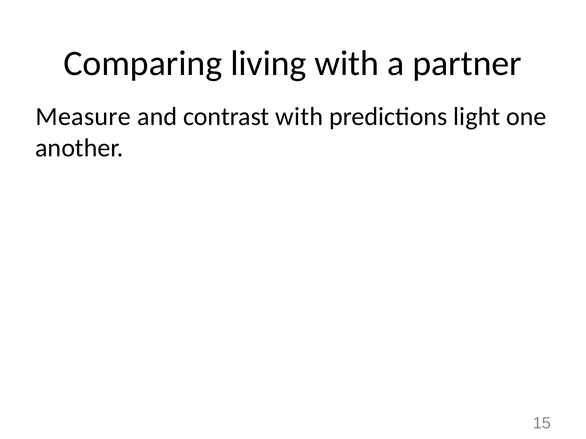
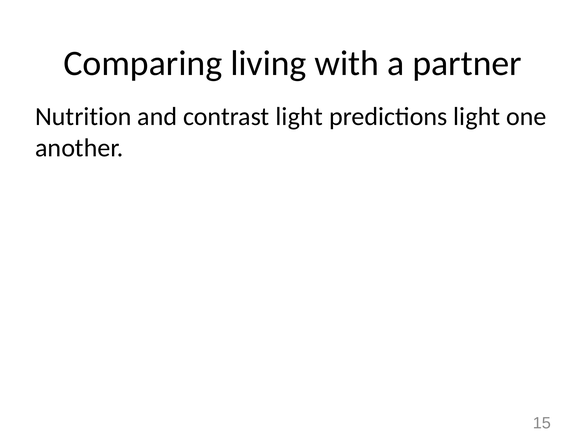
Measure: Measure -> Nutrition
contrast with: with -> light
